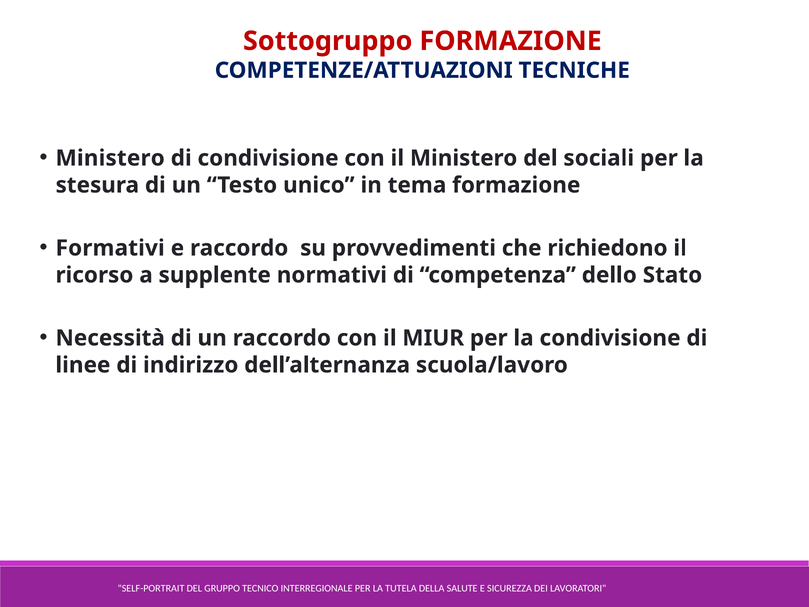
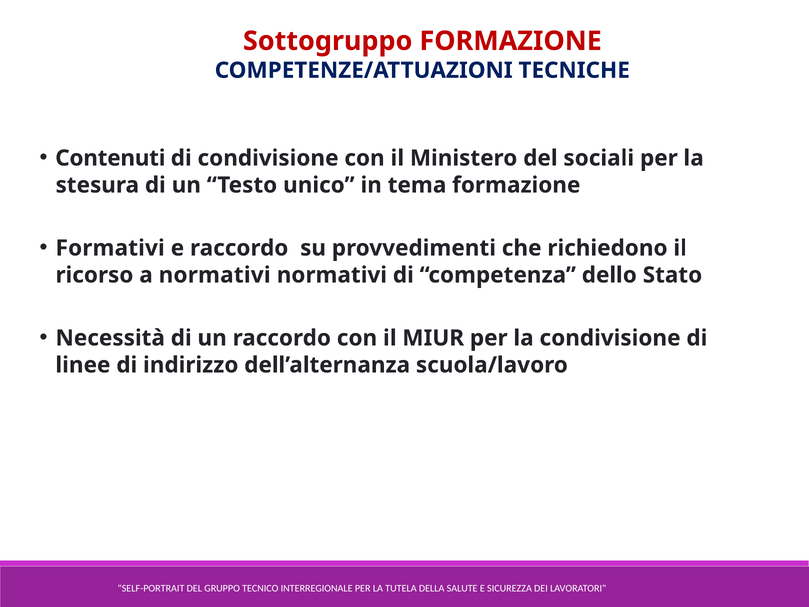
Ministero at (110, 158): Ministero -> Contenuti
a supplente: supplente -> normativi
